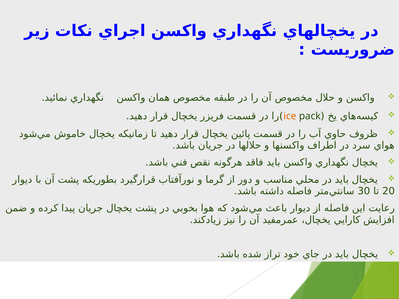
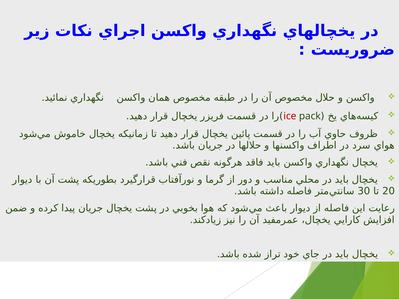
ice colour: orange -> red
